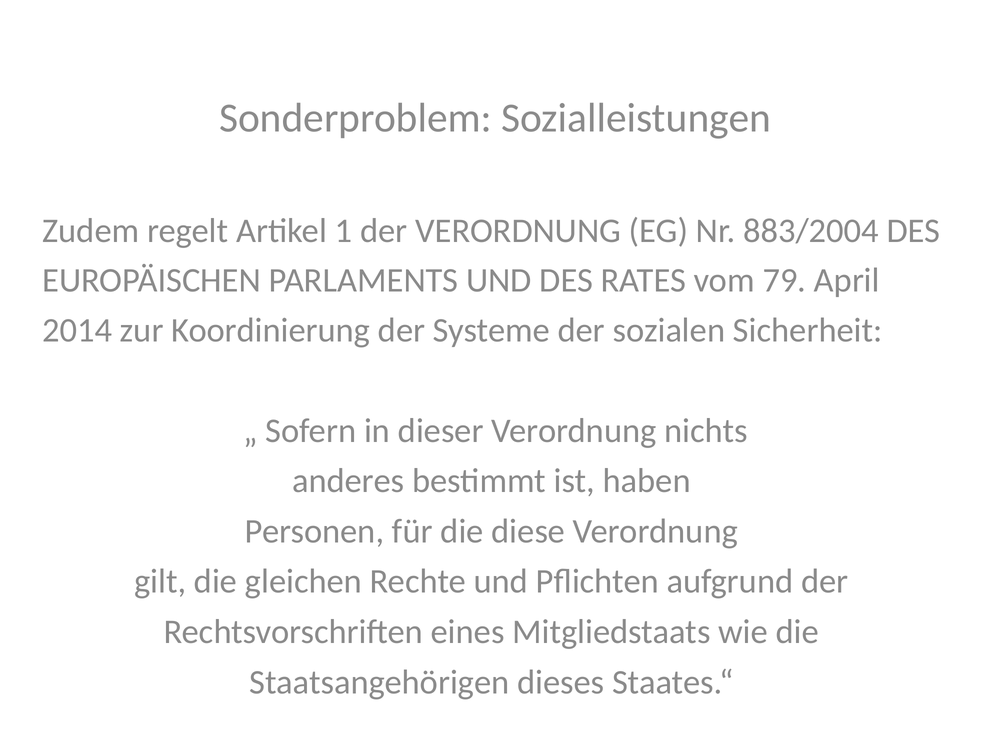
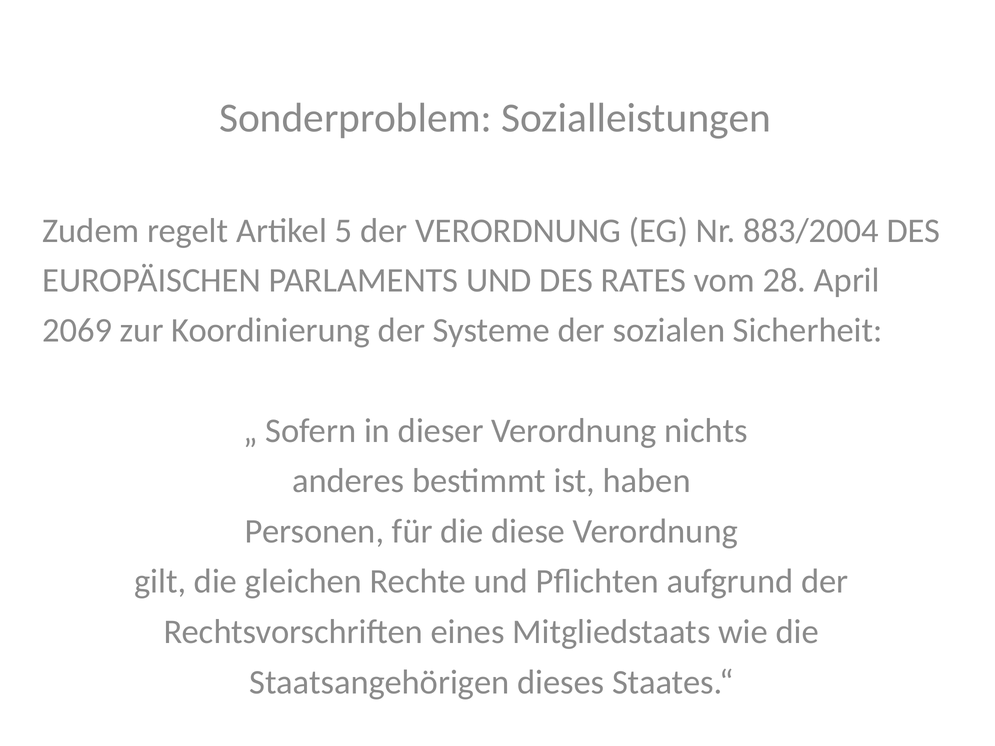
1: 1 -> 5
79: 79 -> 28
2014: 2014 -> 2069
